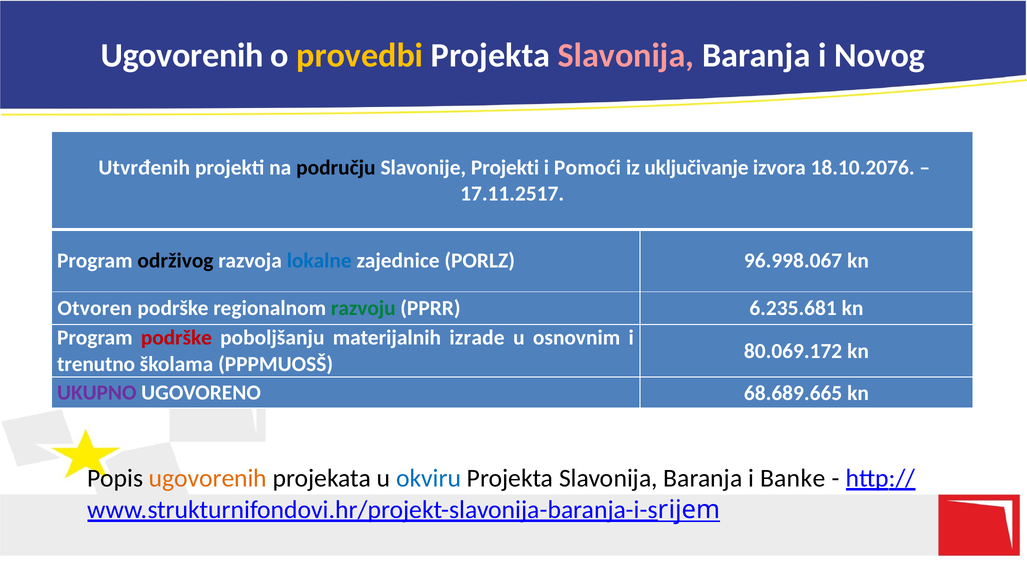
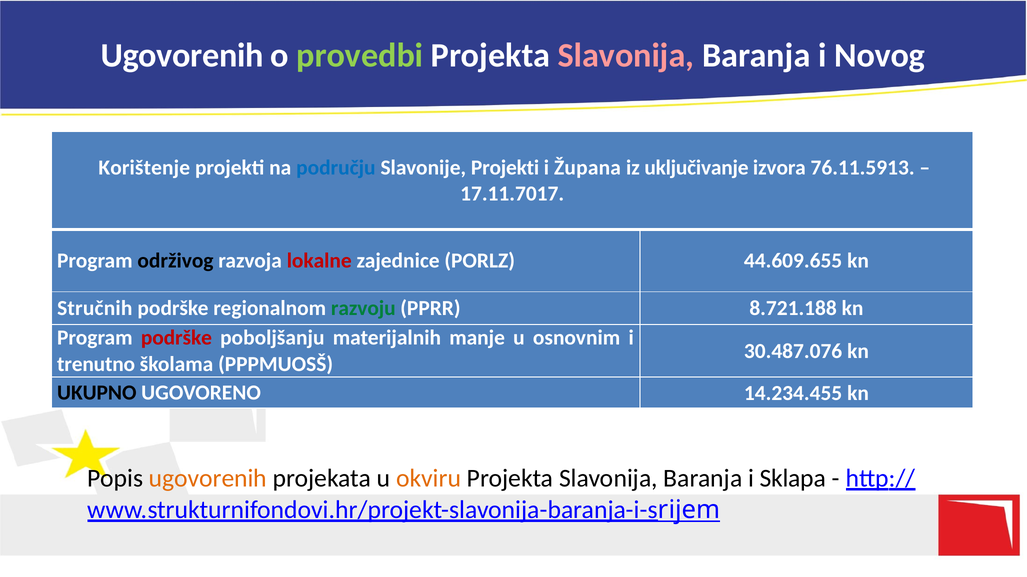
provedbi colour: yellow -> light green
Utvrđenih: Utvrđenih -> Korištenje
području colour: black -> blue
Pomoći: Pomoći -> Župana
18.10.2076: 18.10.2076 -> 76.11.5913
17.11.2517: 17.11.2517 -> 17.11.7017
lokalne colour: blue -> red
96.998.067: 96.998.067 -> 44.609.655
Otvoren: Otvoren -> Stručnih
6.235.681: 6.235.681 -> 8.721.188
izrade: izrade -> manje
80.069.172: 80.069.172 -> 30.487.076
UKUPNO colour: purple -> black
68.689.665: 68.689.665 -> 14.234.455
okviru colour: blue -> orange
Banke: Banke -> Sklapa
